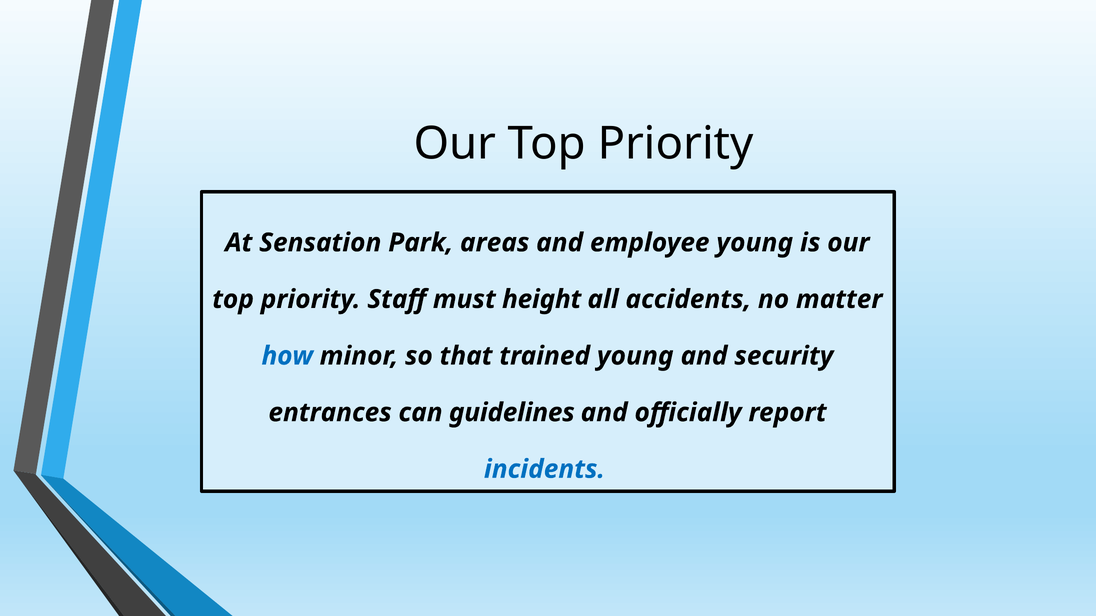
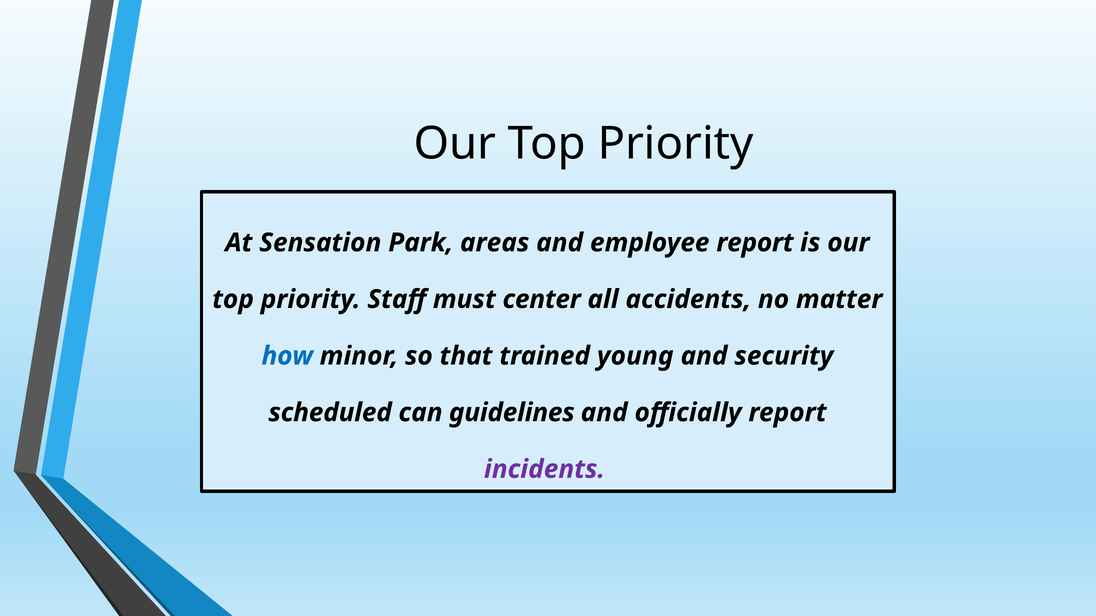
employee young: young -> report
height: height -> center
entrances: entrances -> scheduled
incidents colour: blue -> purple
